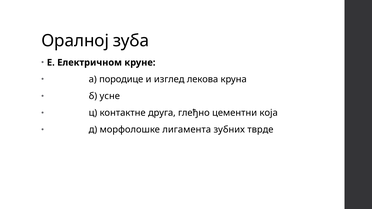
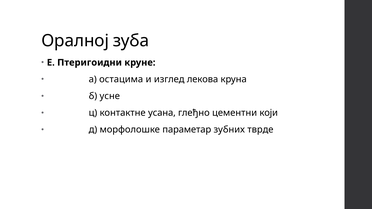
Електричном: Електричном -> Птеригоидни
породице: породице -> остацима
друга: друга -> усана
која: која -> који
лигамента: лигамента -> параметар
